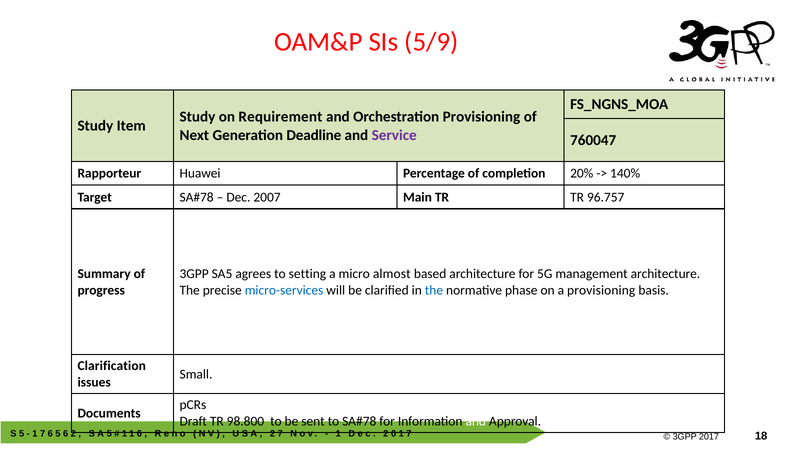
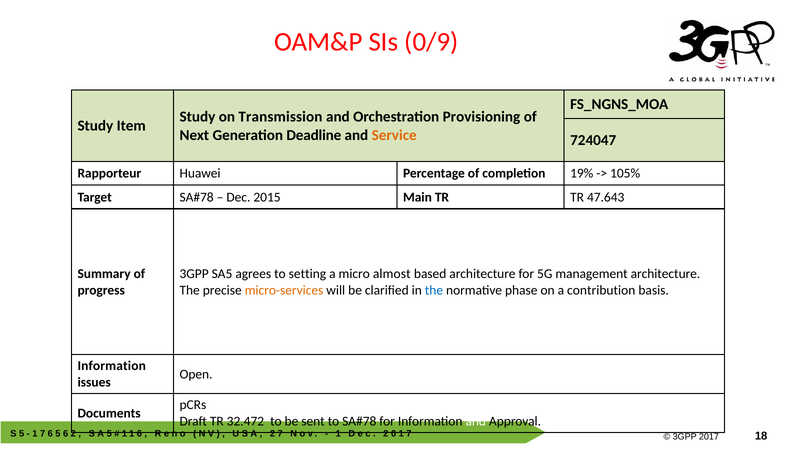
5/9: 5/9 -> 0/9
Requirement: Requirement -> Transmission
Service colour: purple -> orange
760047: 760047 -> 724047
20%: 20% -> 19%
140%: 140% -> 105%
2007: 2007 -> 2015
96.757: 96.757 -> 47.643
micro-services colour: blue -> orange
a provisioning: provisioning -> contribution
Clarification at (112, 366): Clarification -> Information
Small: Small -> Open
98.800: 98.800 -> 32.472
